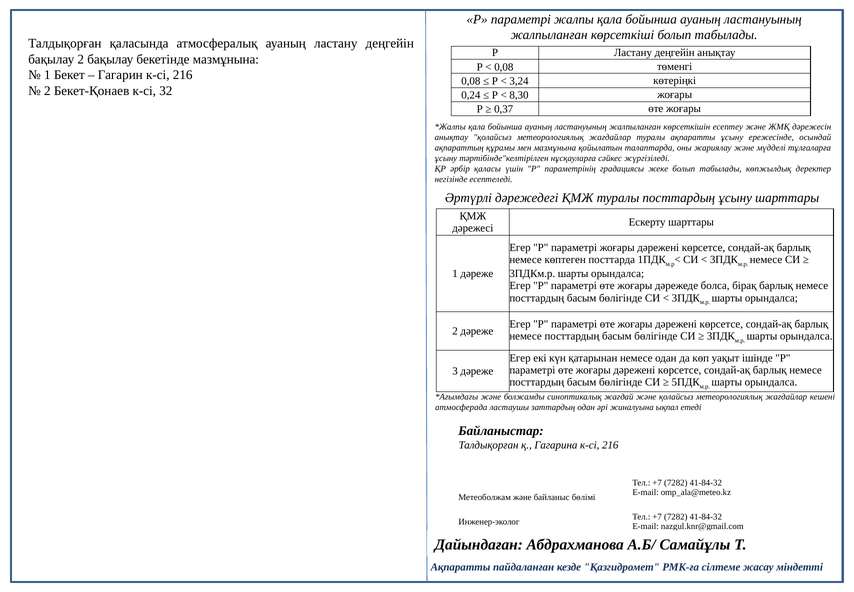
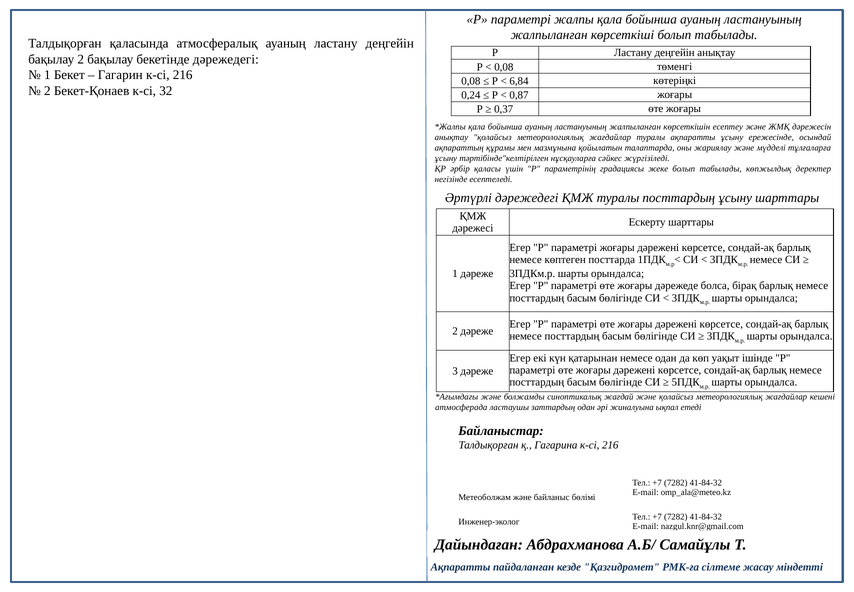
бекетінде мазмұнына: мазмұнына -> дәрежедегі
3,24: 3,24 -> 6,84
8,30: 8,30 -> 0,87
